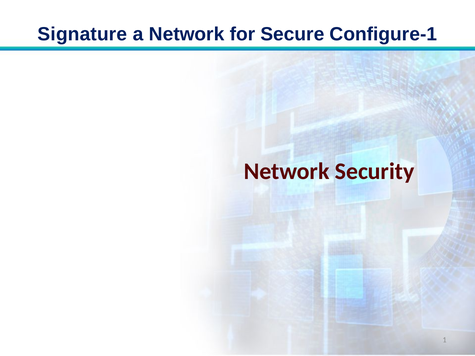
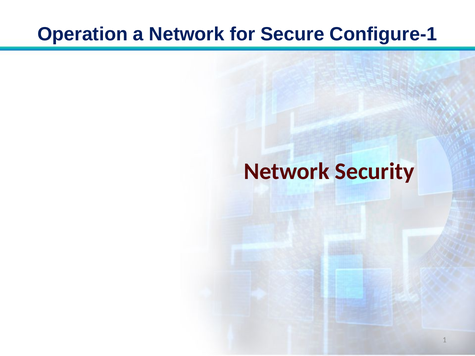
Signature: Signature -> Operation
